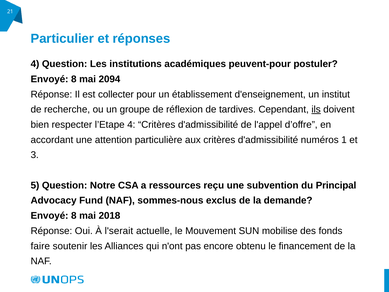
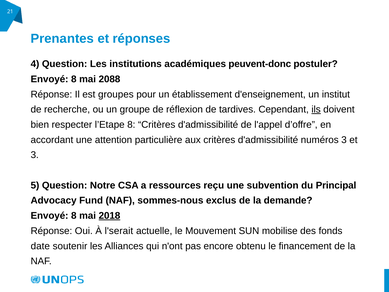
Particulier: Particulier -> Prenantes
peuvent-pour: peuvent-pour -> peuvent-donc
2094: 2094 -> 2088
collecter: collecter -> groupes
l’Etape 4: 4 -> 8
numéros 1: 1 -> 3
2018 underline: none -> present
faire: faire -> date
